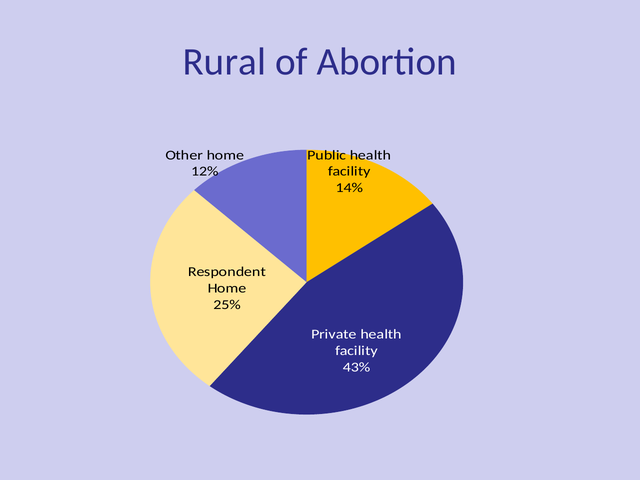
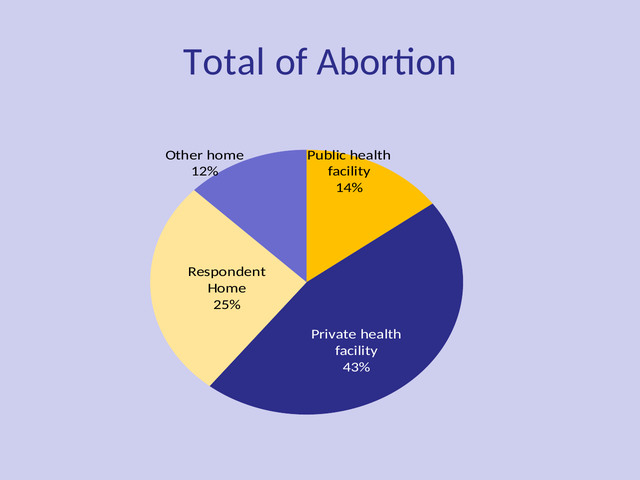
Rural: Rural -> Total
